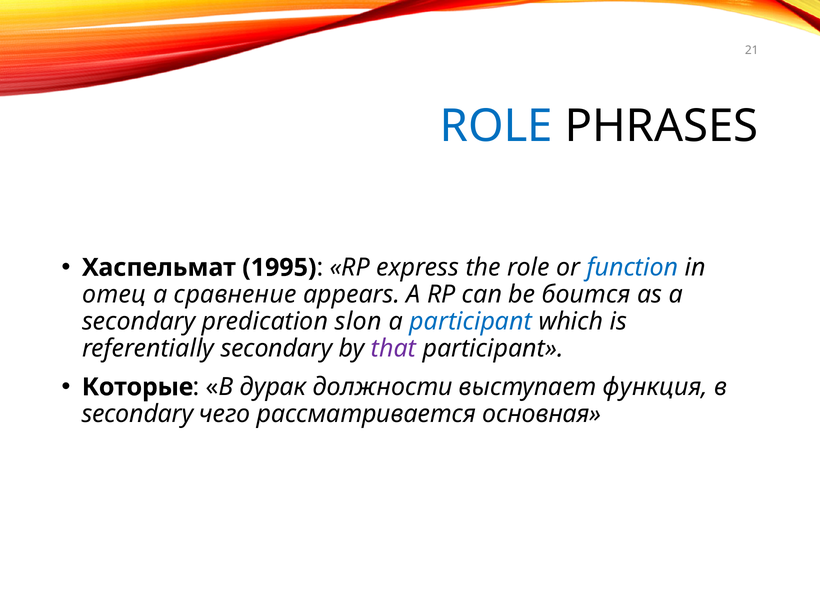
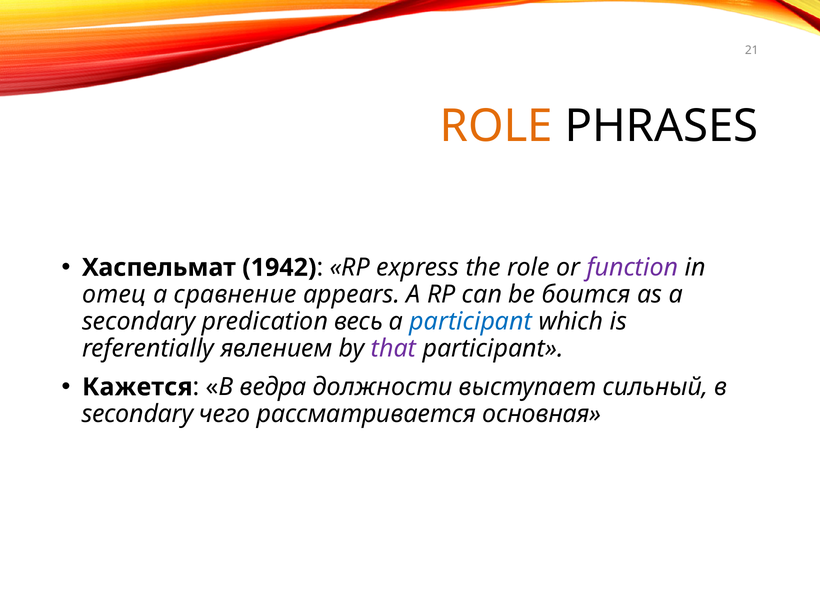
ROLE at (496, 126) colour: blue -> orange
1995: 1995 -> 1942
function colour: blue -> purple
slon: slon -> весь
referentially secondary: secondary -> явлением
Которые: Которые -> Кажется
дурак: дурак -> ведра
функция: функция -> сильный
